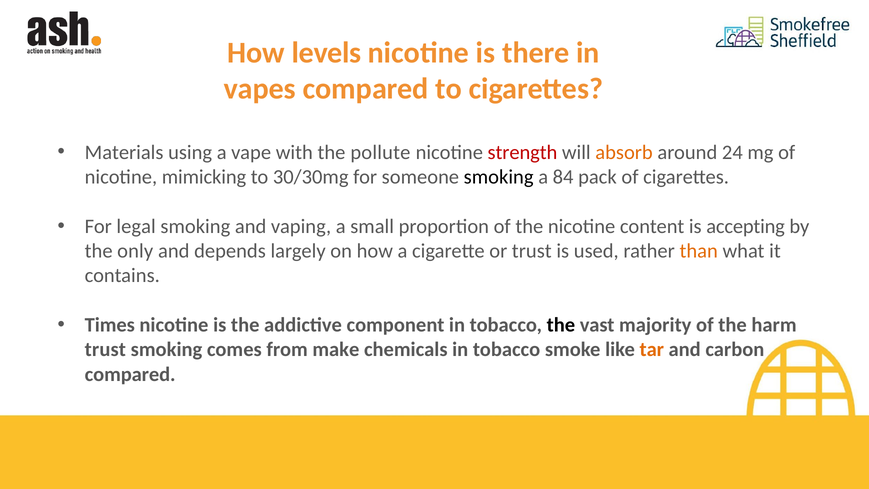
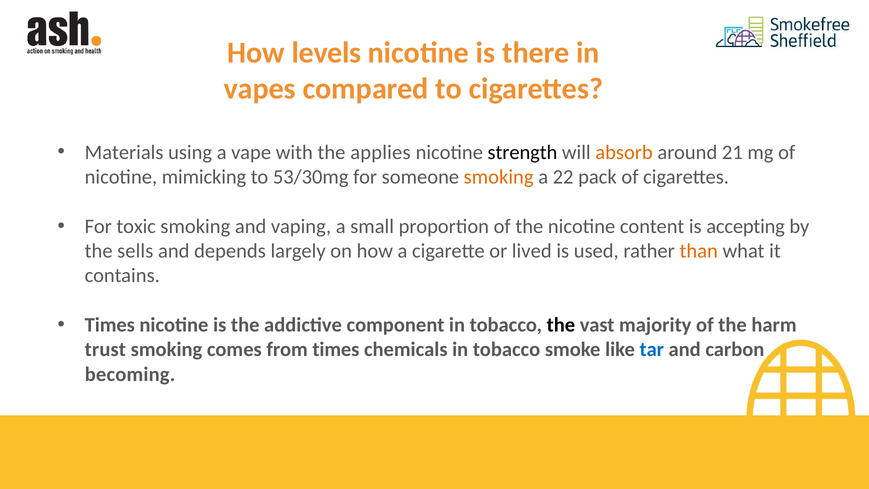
pollute: pollute -> applies
strength colour: red -> black
24: 24 -> 21
30/30mg: 30/30mg -> 53/30mg
smoking at (499, 177) colour: black -> orange
84: 84 -> 22
legal: legal -> toxic
only: only -> sells
or trust: trust -> lived
from make: make -> times
tar colour: orange -> blue
compared at (130, 374): compared -> becoming
